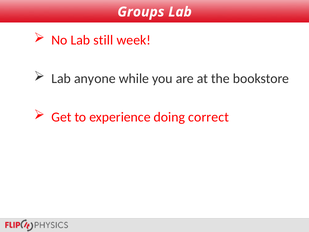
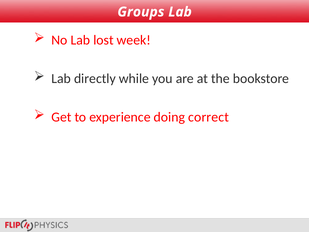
still: still -> lost
anyone: anyone -> directly
